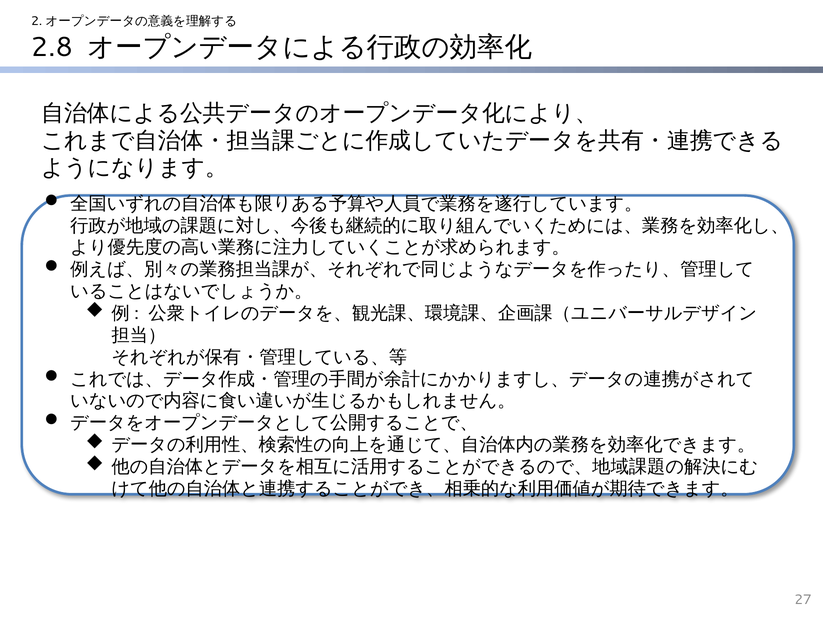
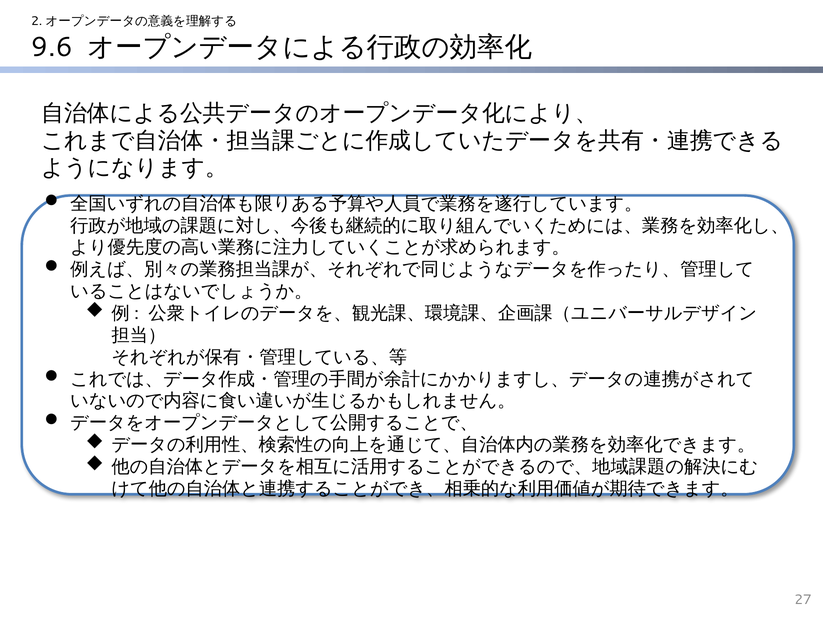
2.8: 2.8 -> 9.6
